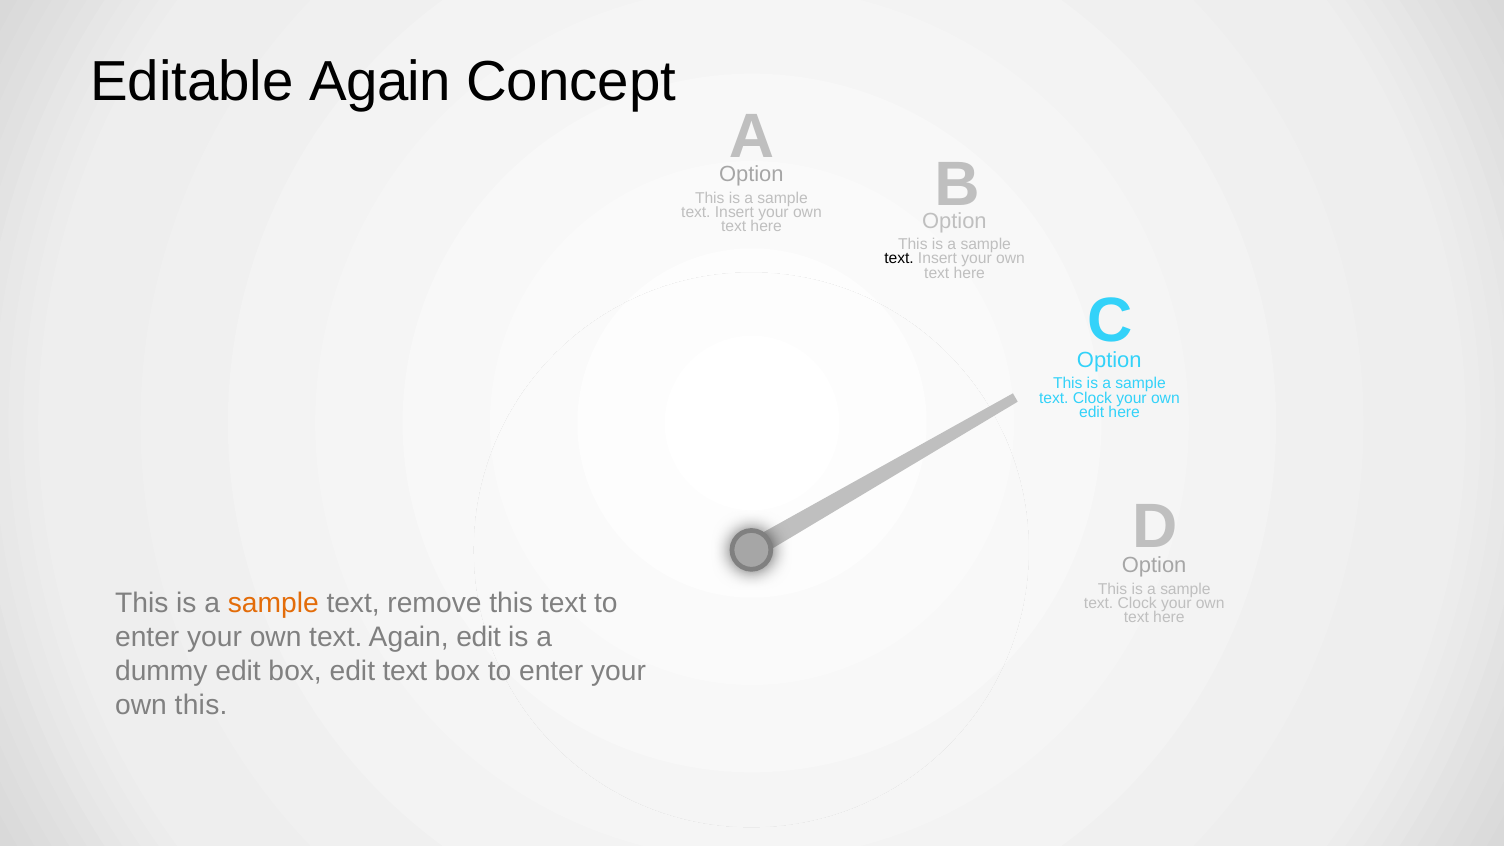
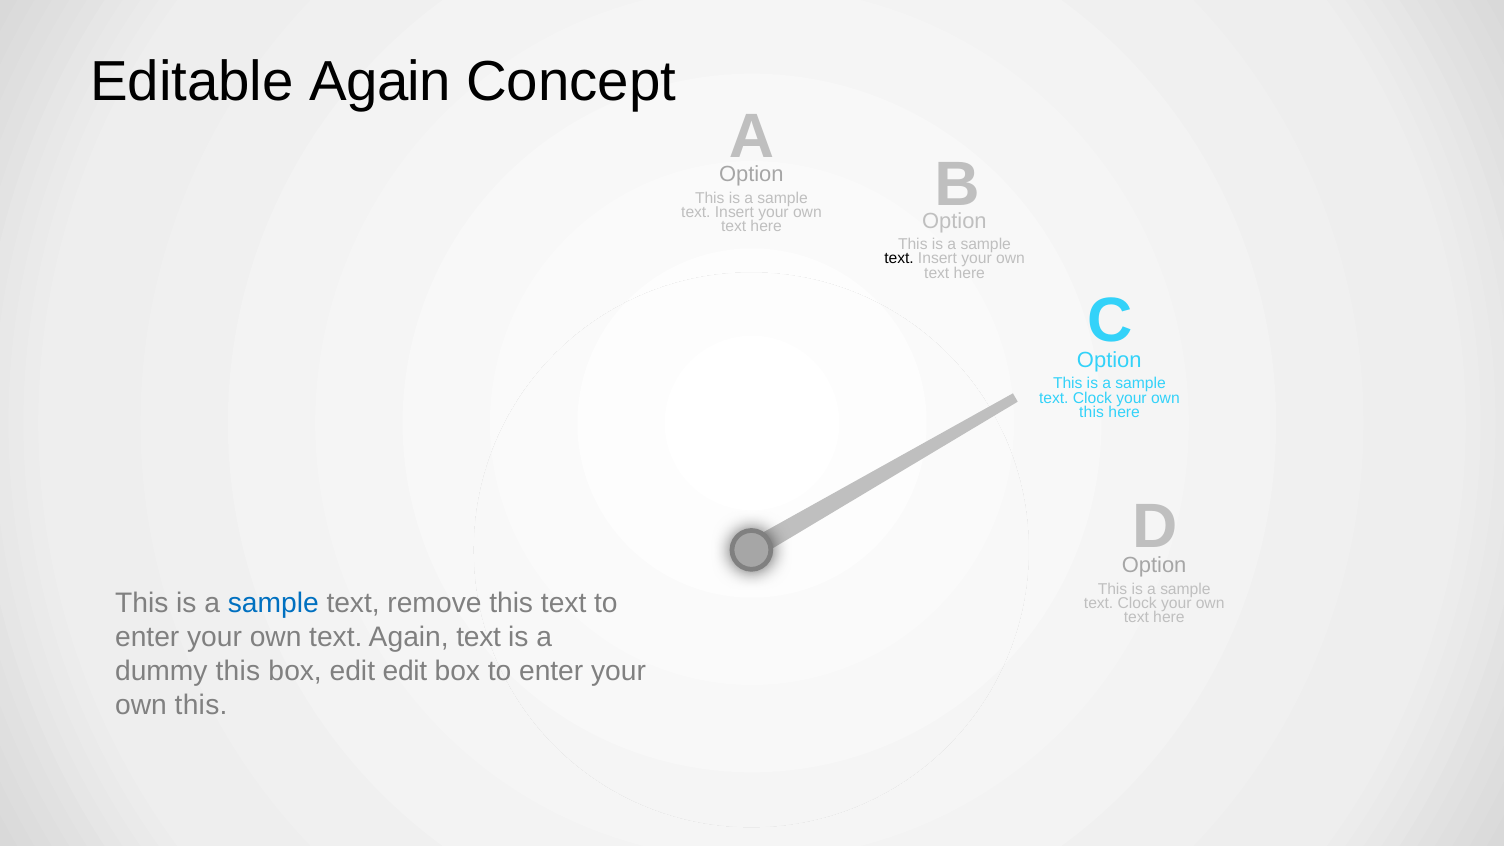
edit at (1092, 412): edit -> this
sample at (273, 604) colour: orange -> blue
Again edit: edit -> text
dummy edit: edit -> this
edit text: text -> edit
